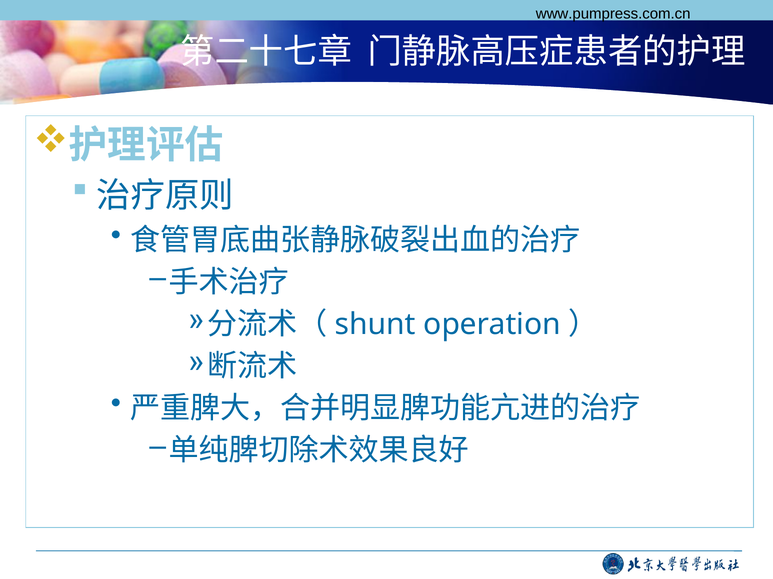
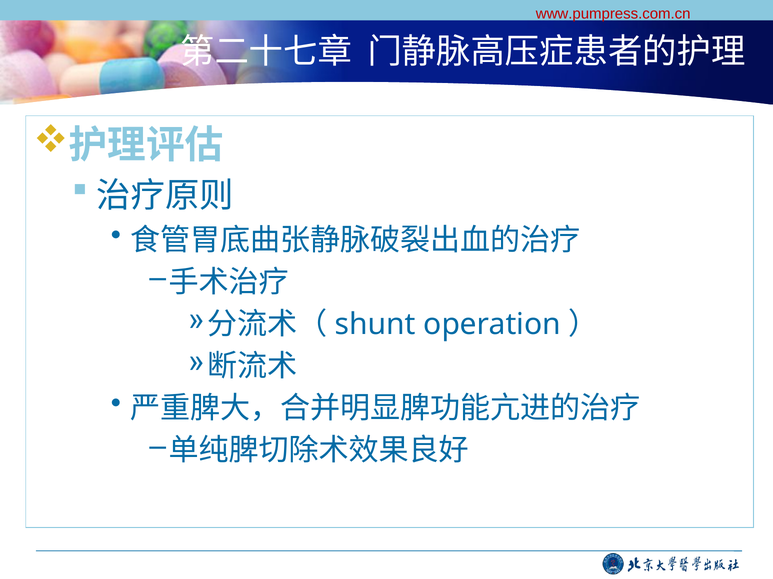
www.pumpress.com.cn colour: black -> red
